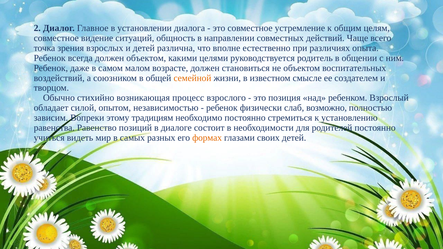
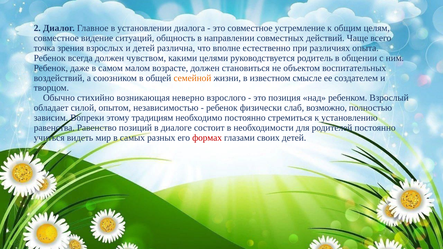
должен объектом: объектом -> чувством
процесс: процесс -> неверно
формах colour: orange -> red
